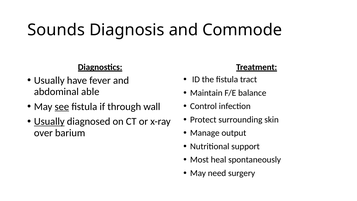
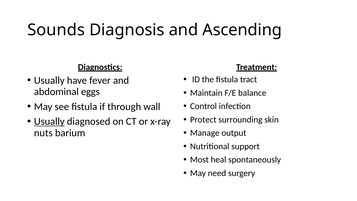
Commode: Commode -> Ascending
able: able -> eggs
see underline: present -> none
over: over -> nuts
